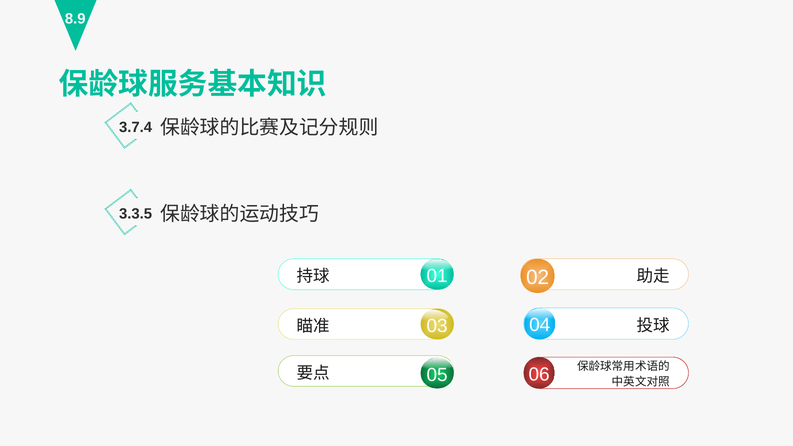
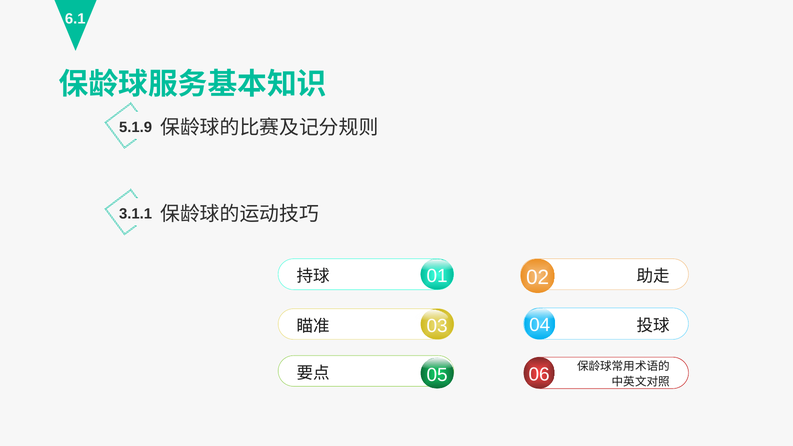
8.9: 8.9 -> 6.1
3.7.4: 3.7.4 -> 5.1.9
3.3.5: 3.3.5 -> 3.1.1
